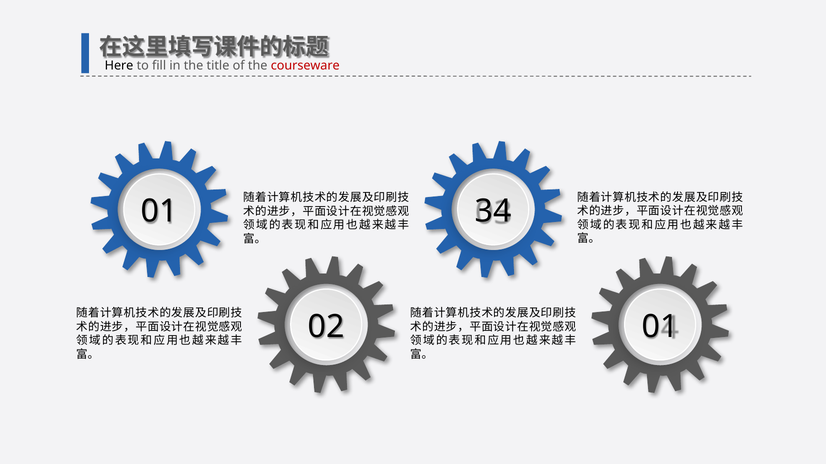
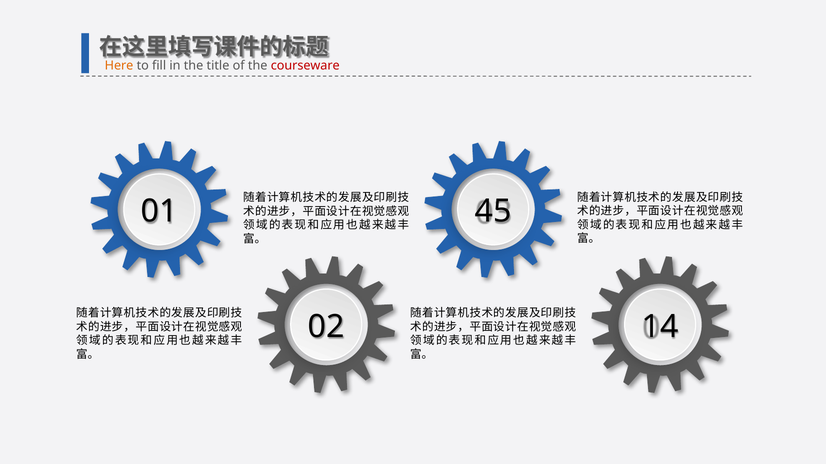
Here colour: black -> orange
34: 34 -> 45
02 01: 01 -> 14
